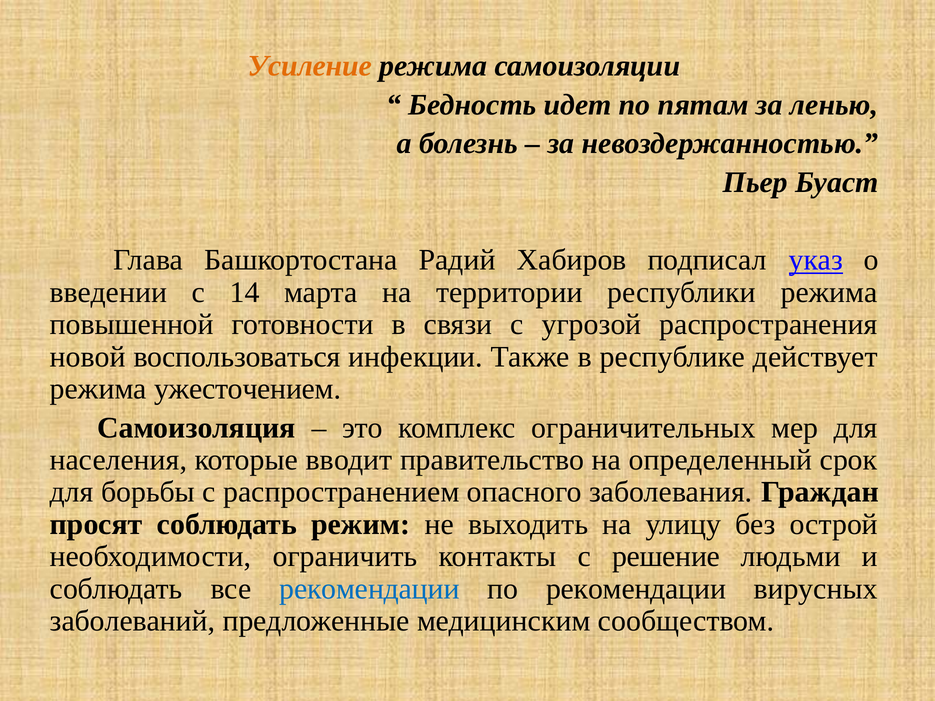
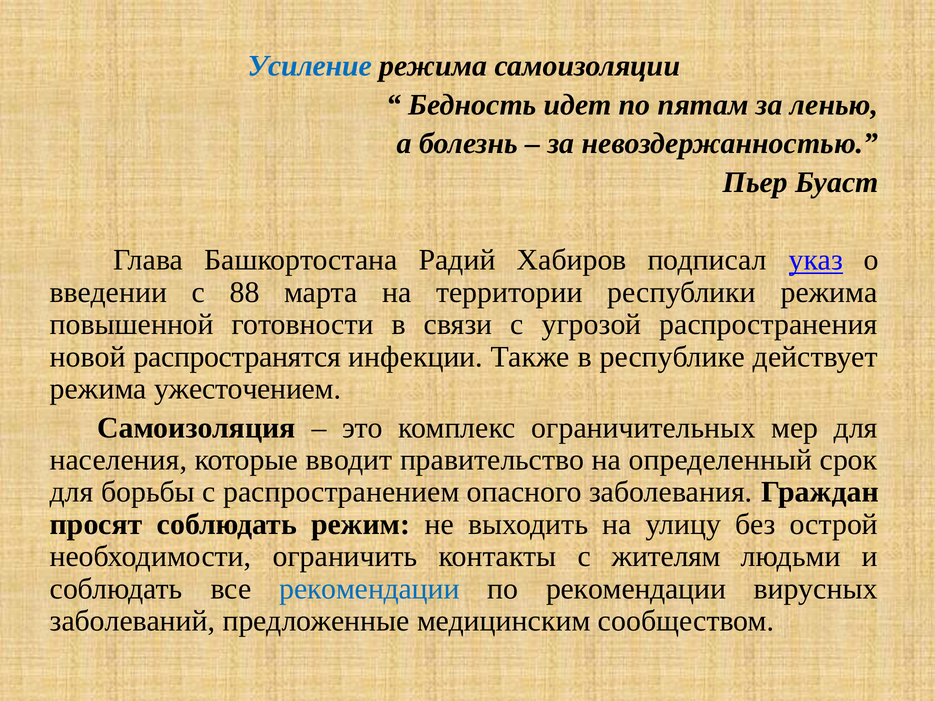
Усиление colour: orange -> blue
14: 14 -> 88
воспользоваться: воспользоваться -> распространятся
решение: решение -> жителям
